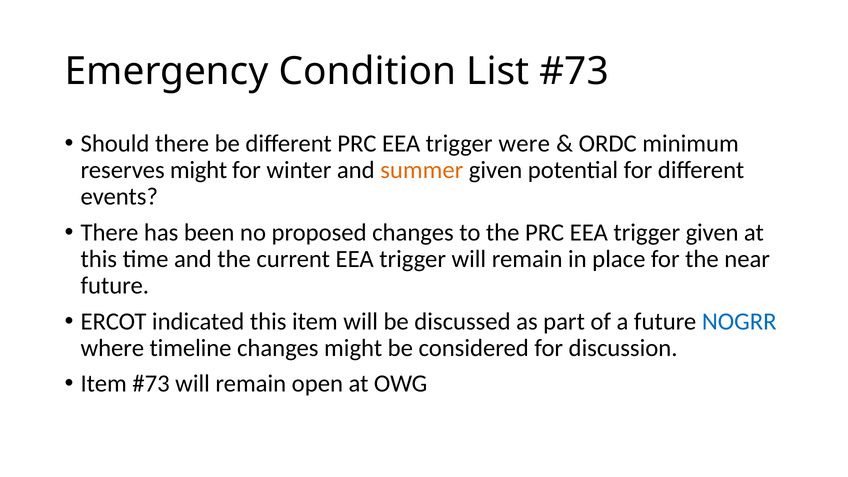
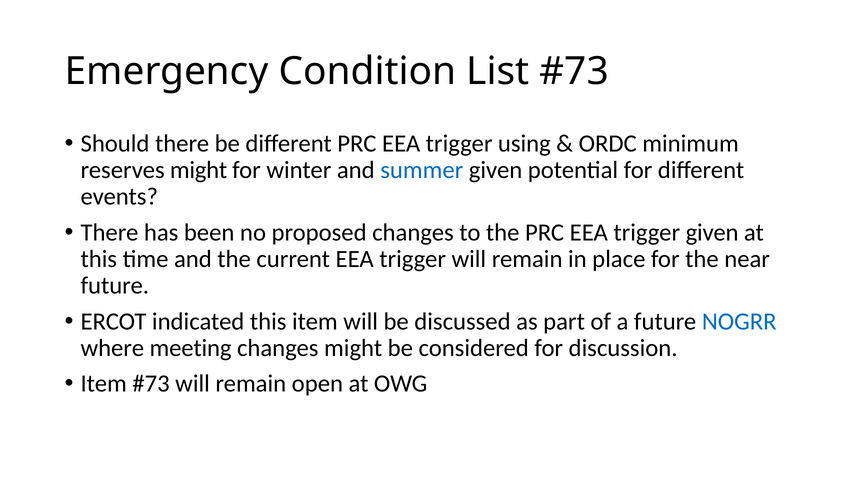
were: were -> using
summer colour: orange -> blue
timeline: timeline -> meeting
